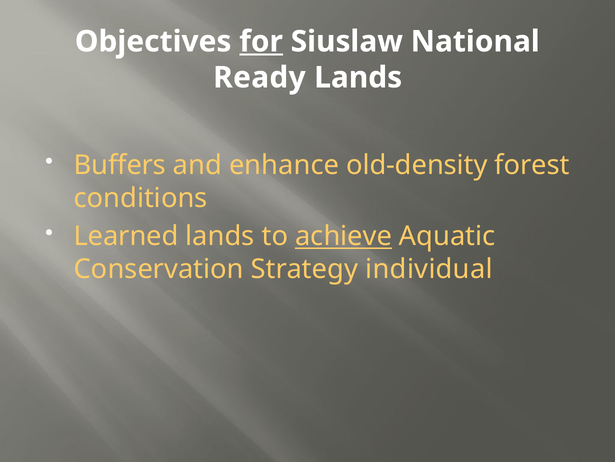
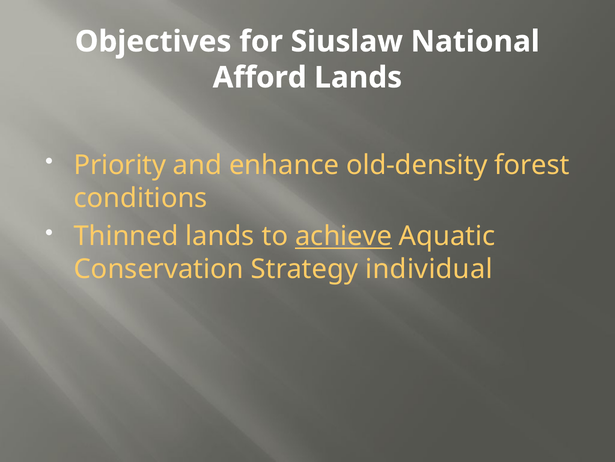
for underline: present -> none
Ready: Ready -> Afford
Buffers: Buffers -> Priority
Learned: Learned -> Thinned
